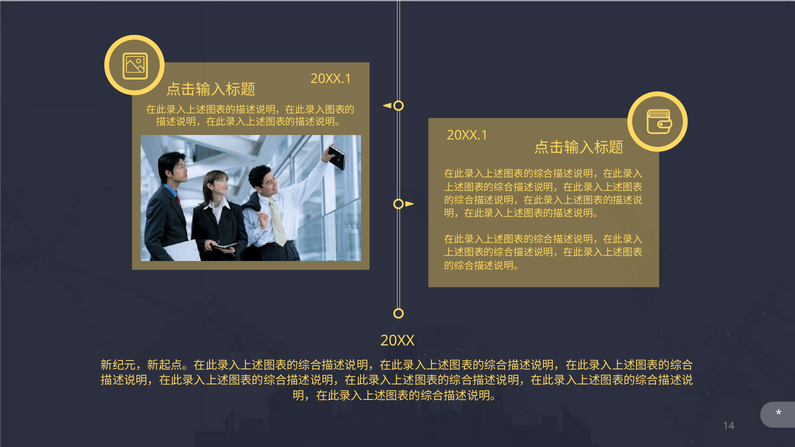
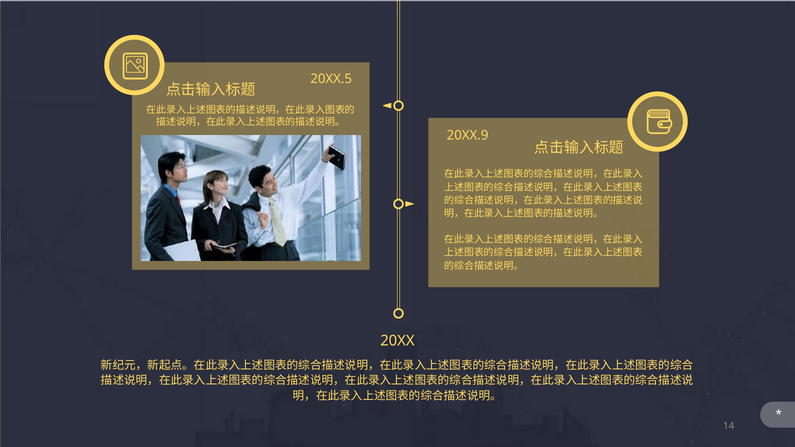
20XX.1 at (331, 79): 20XX.1 -> 20XX.5
20XX.1 at (468, 136): 20XX.1 -> 20XX.9
